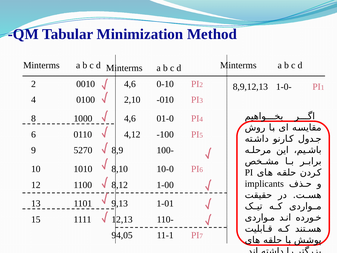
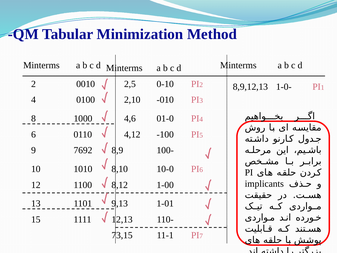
4,6 at (130, 84): 4,6 -> 2,5
5270: 5270 -> 7692
94,05: 94,05 -> 73,15
